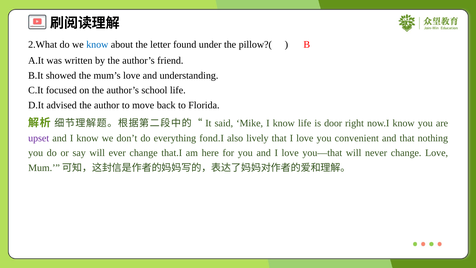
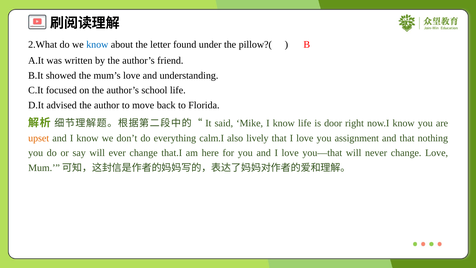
upset colour: purple -> orange
fond.I: fond.I -> calm.I
convenient: convenient -> assignment
